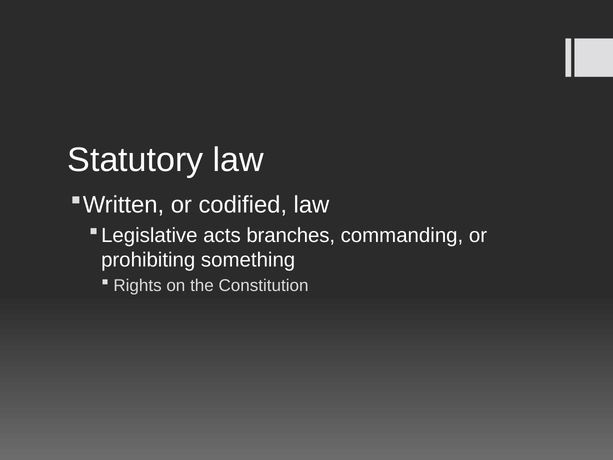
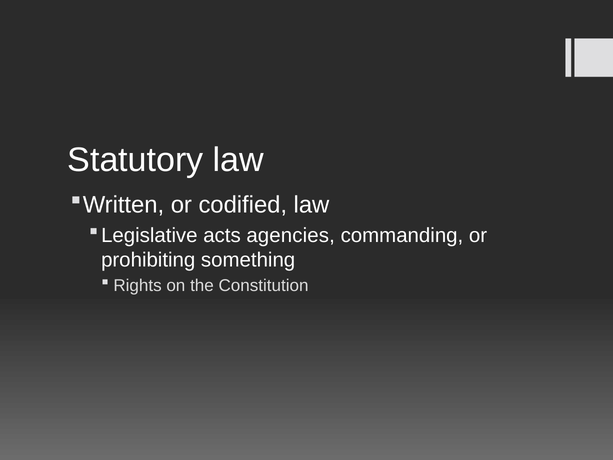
branches: branches -> agencies
